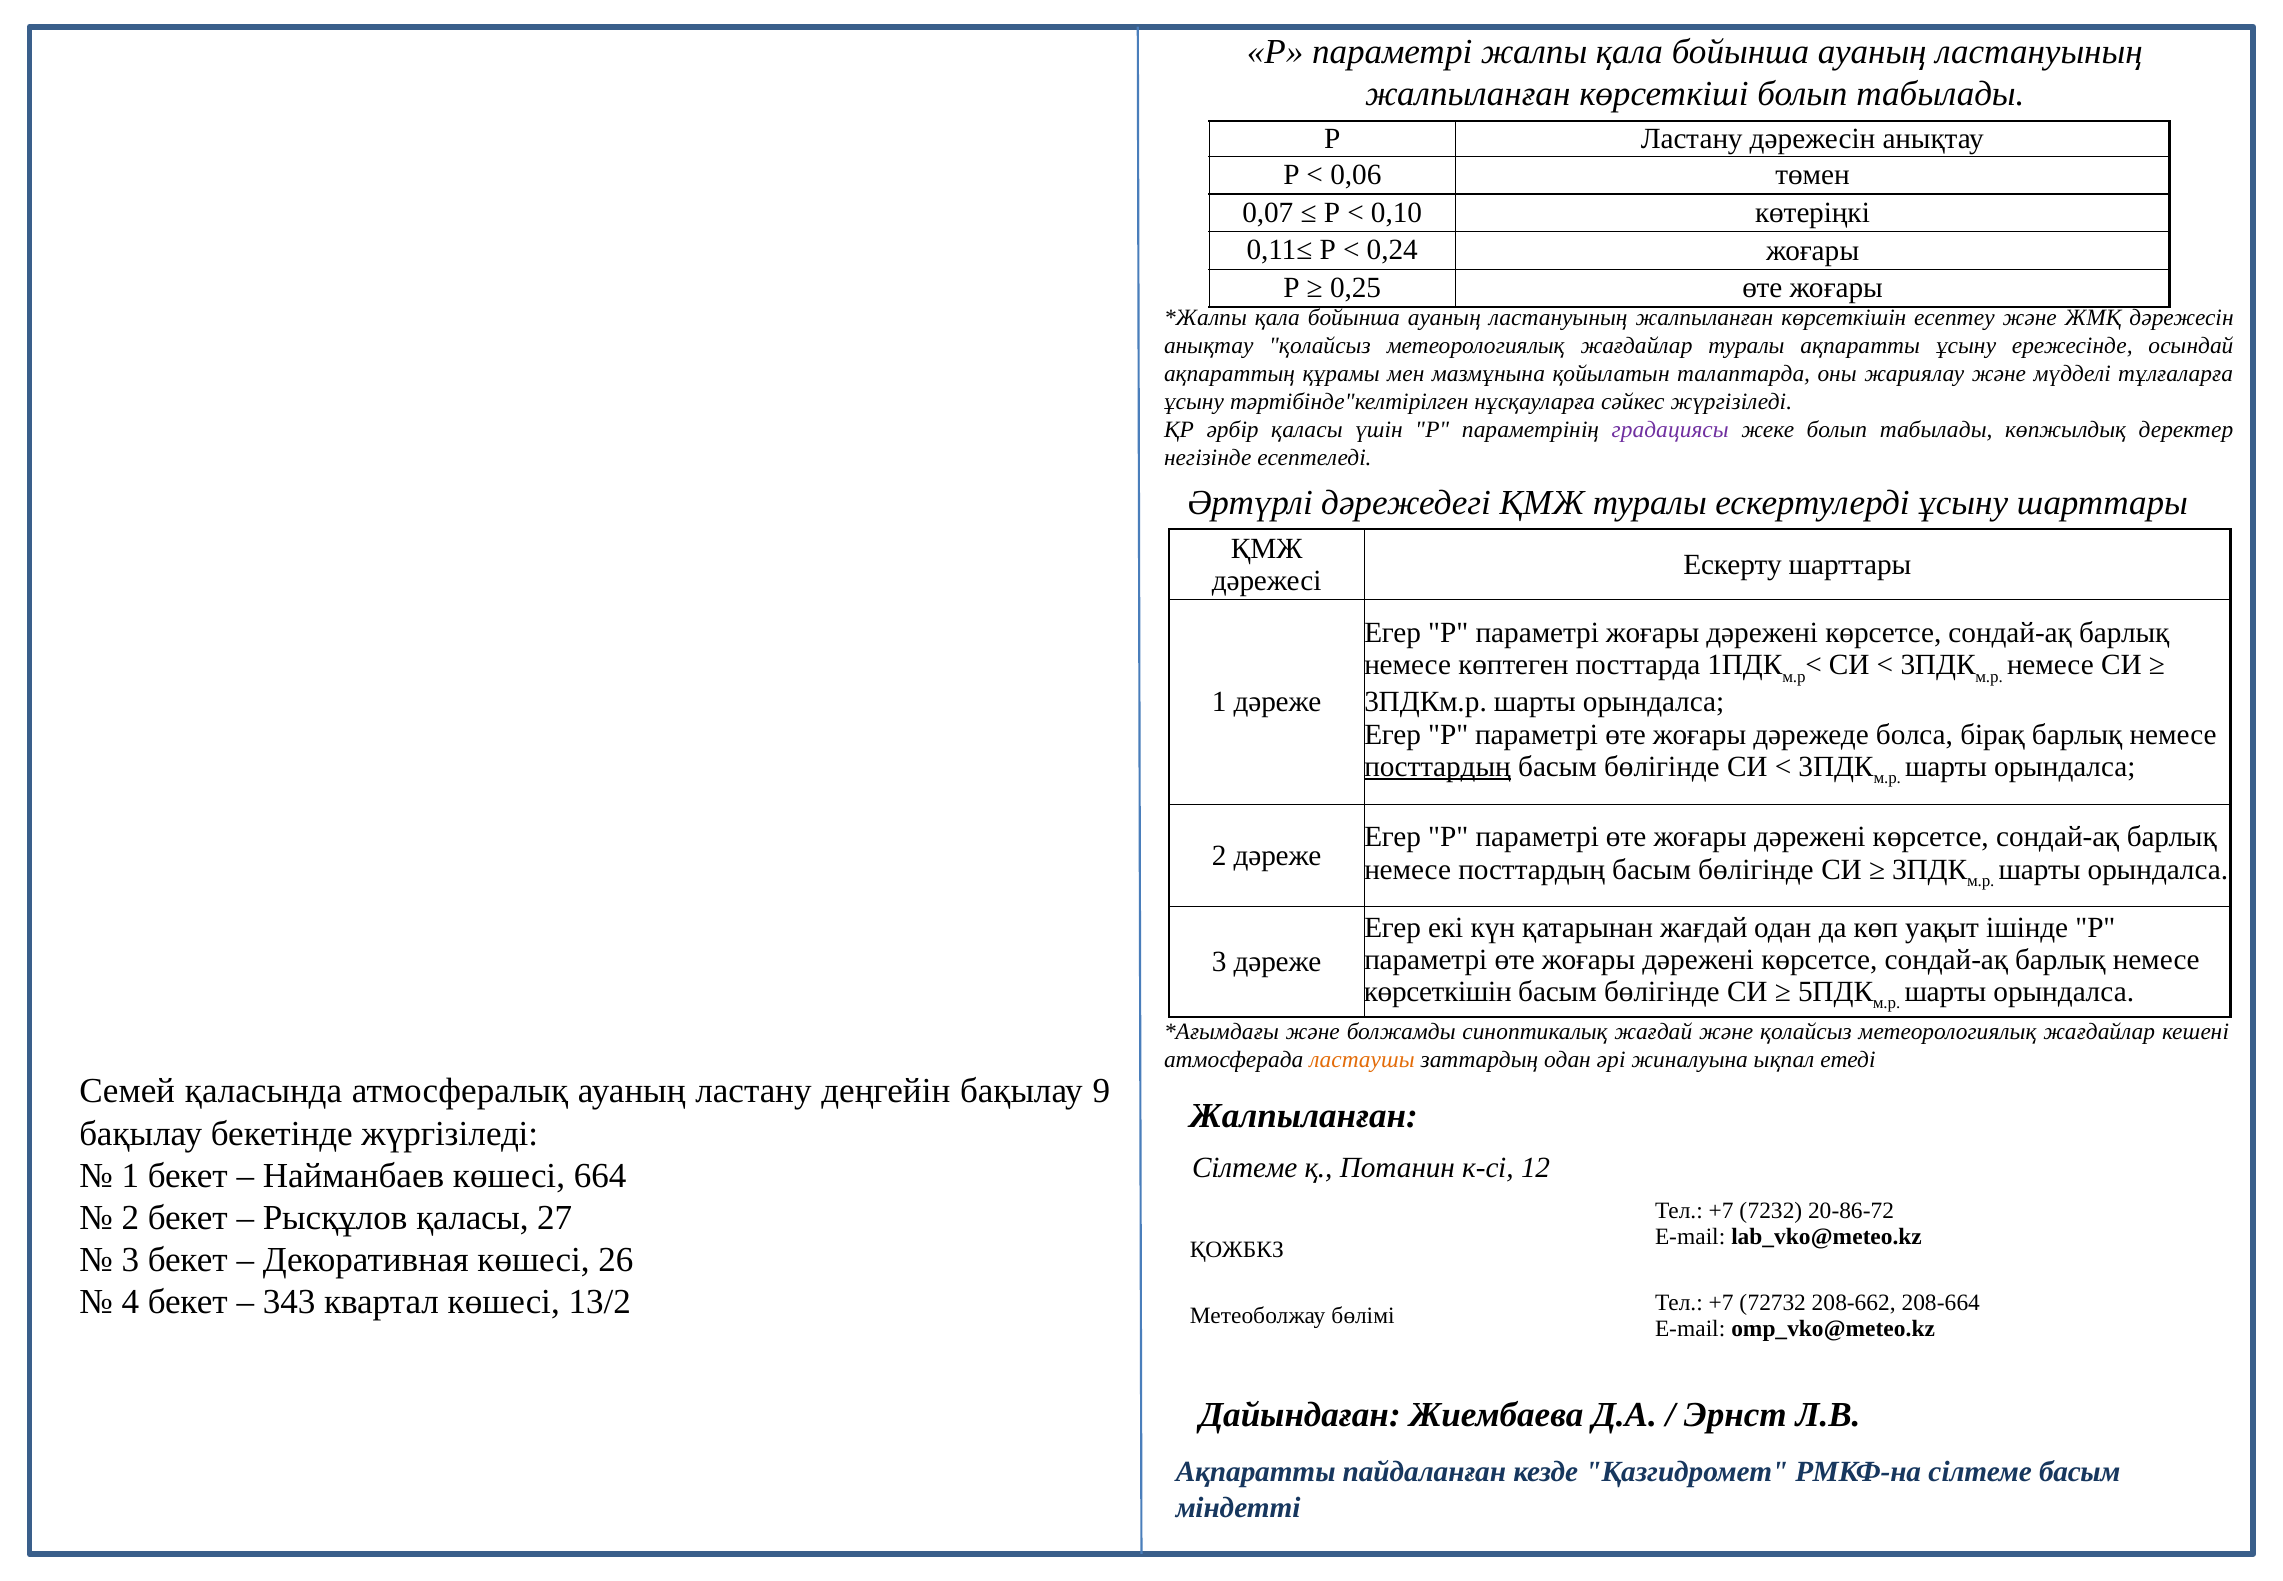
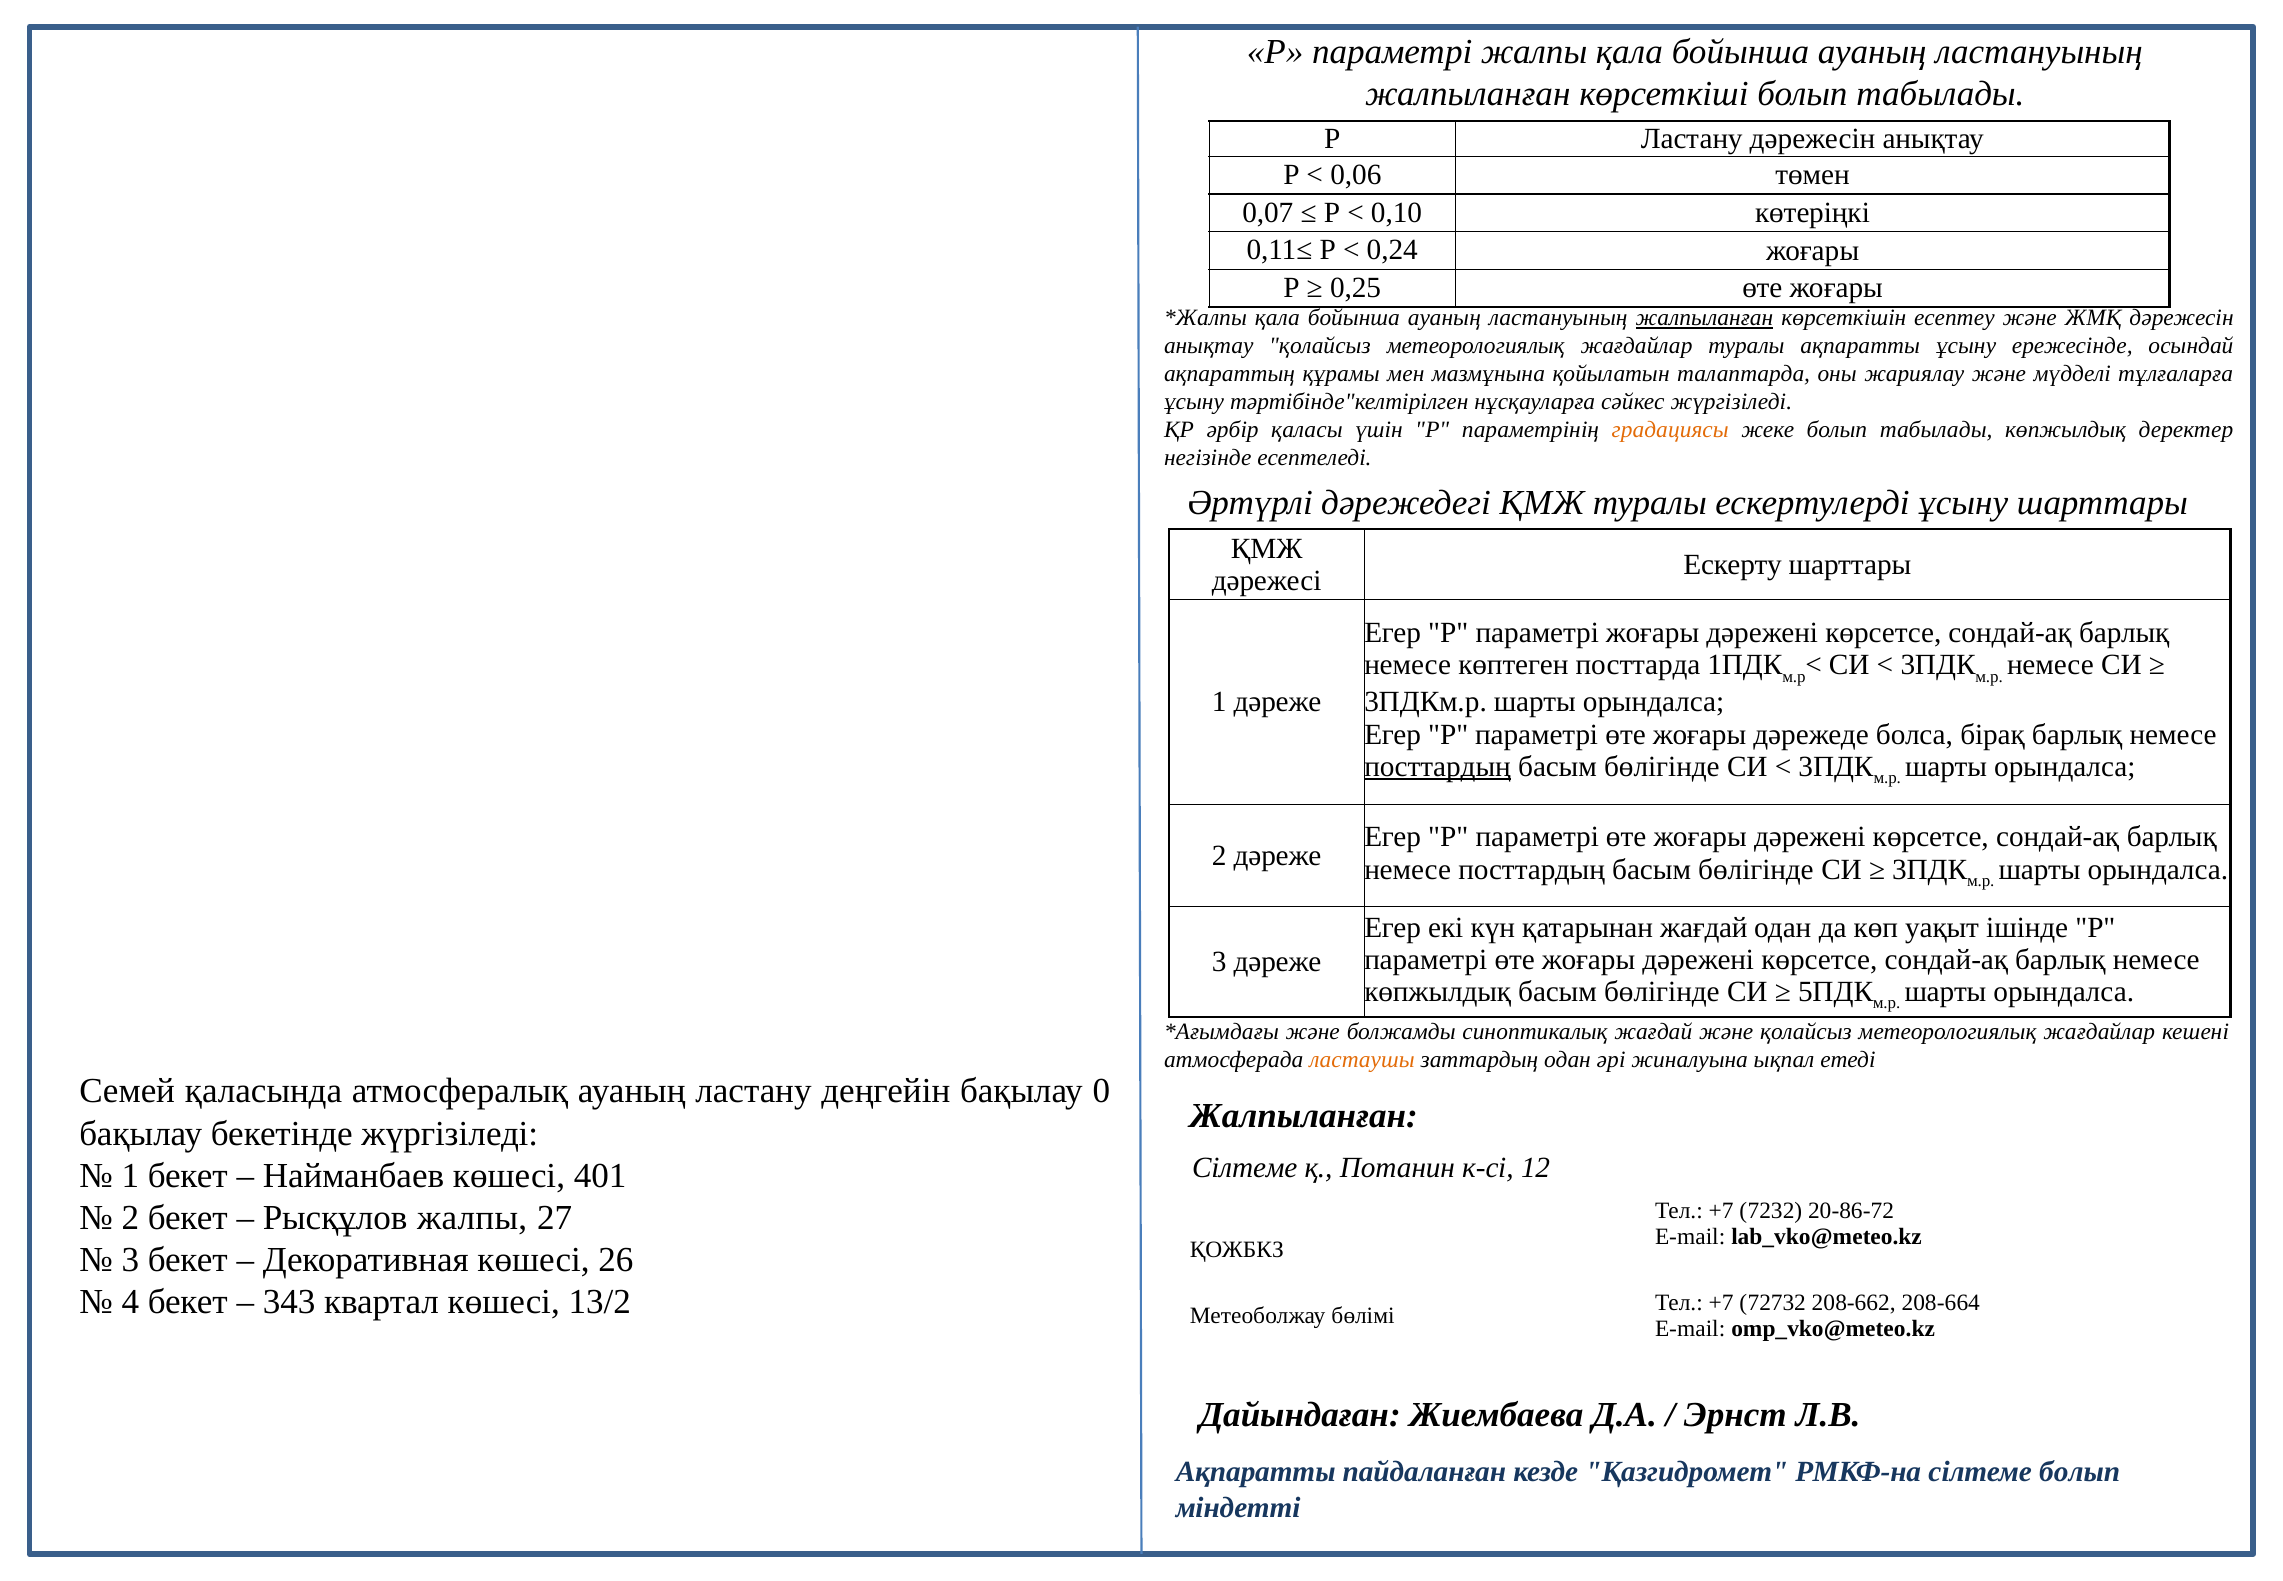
жалпыланған at (1704, 318) underline: none -> present
градациясы colour: purple -> orange
көрсеткішін at (1438, 992): көрсеткішін -> көпжылдық
9: 9 -> 0
664: 664 -> 401
Рысқұлов қаласы: қаласы -> жалпы
сілтеме басым: басым -> болып
